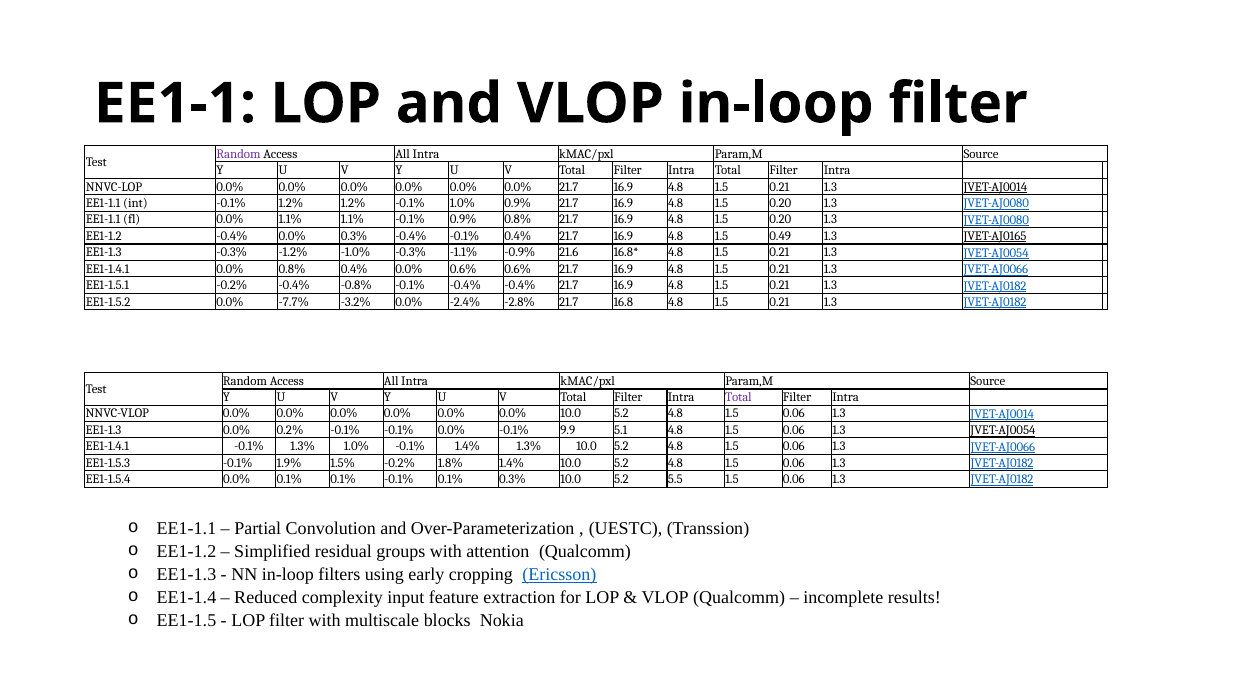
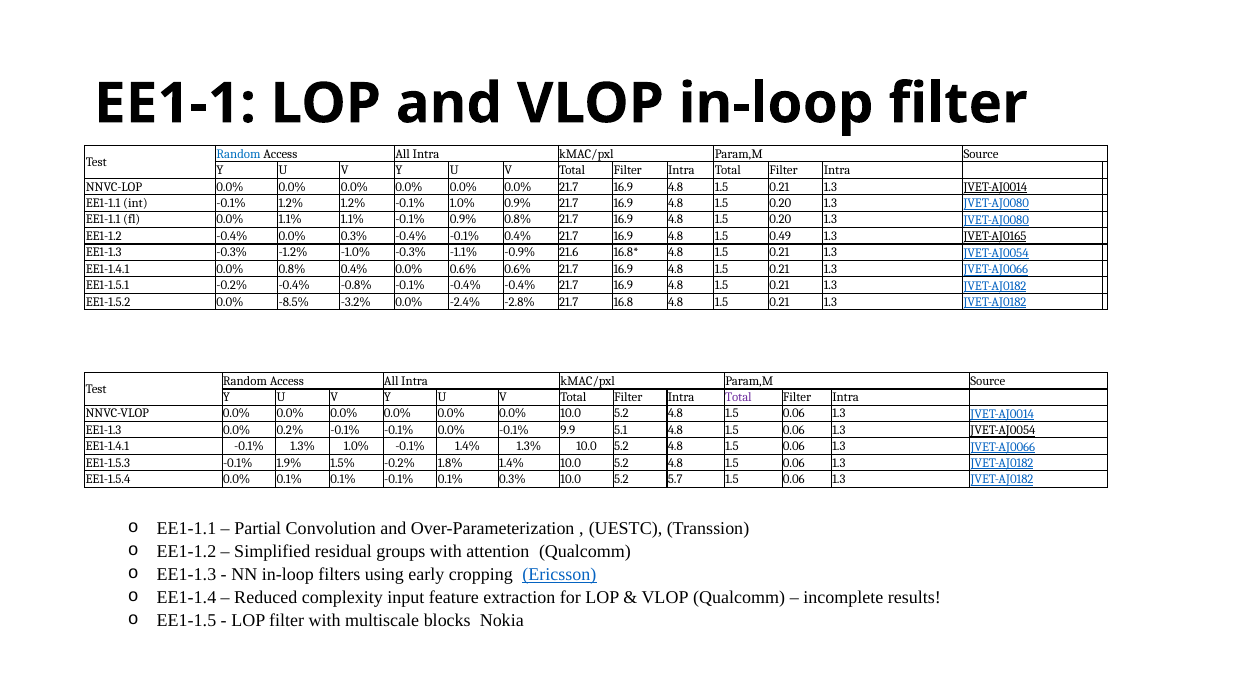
Random at (238, 154) colour: purple -> blue
-7.7%: -7.7% -> -8.5%
5.5: 5.5 -> 5.7
